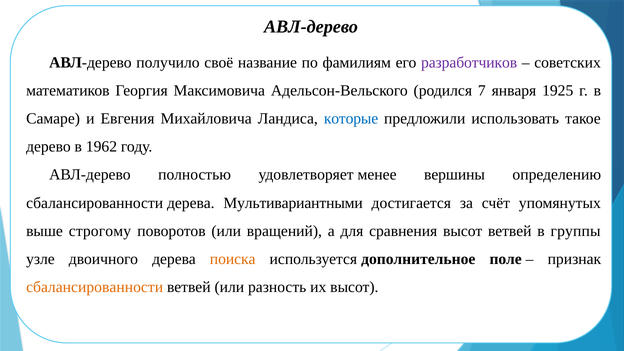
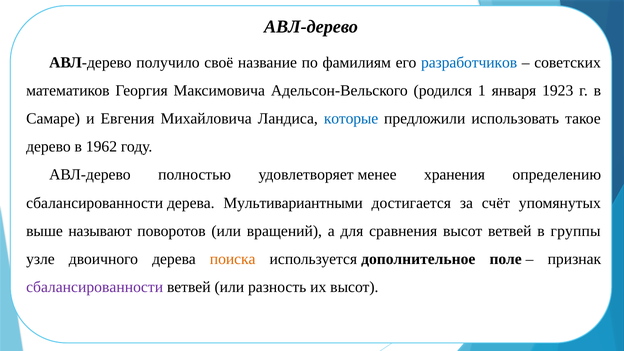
разработчиков colour: purple -> blue
7: 7 -> 1
1925: 1925 -> 1923
вершины: вершины -> хранения
строгому: строгому -> называют
сбалансированности at (95, 287) colour: orange -> purple
